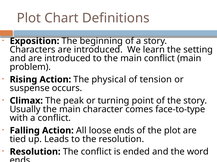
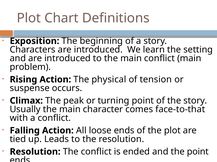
face-to-type: face-to-type -> face-to-that
the word: word -> point
